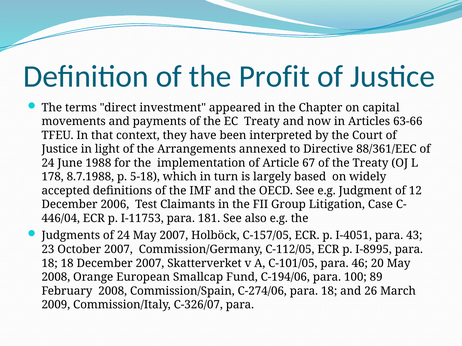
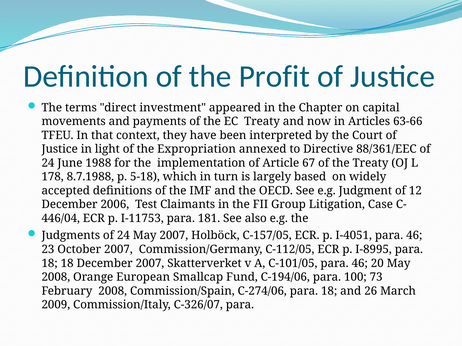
Arrangements: Arrangements -> Expropriation
I-4051 para 43: 43 -> 46
89: 89 -> 73
